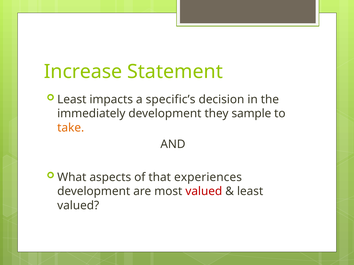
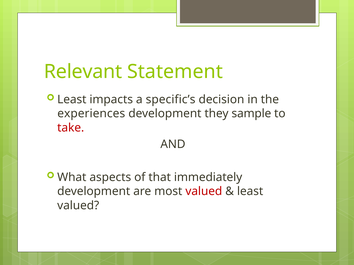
Increase: Increase -> Relevant
immediately: immediately -> experiences
take colour: orange -> red
experiences: experiences -> immediately
